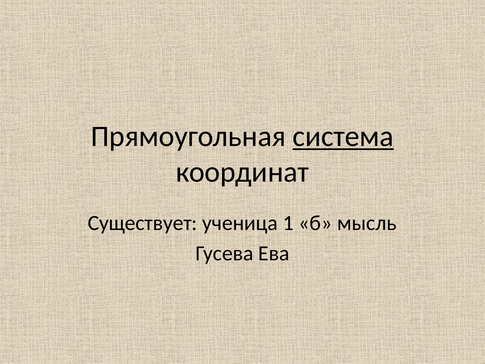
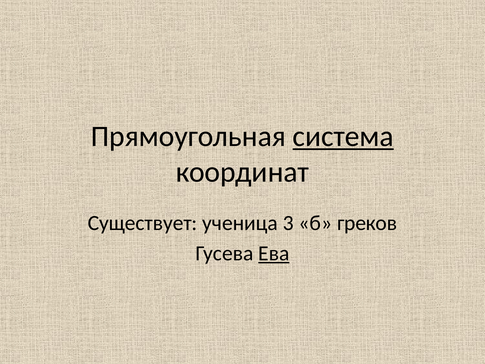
1: 1 -> 3
мысль: мысль -> греков
Ева underline: none -> present
